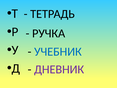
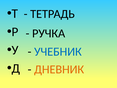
ДНЕВНИК colour: purple -> orange
